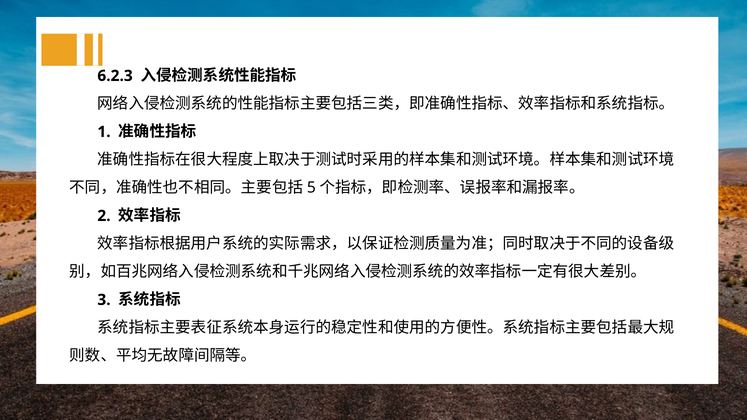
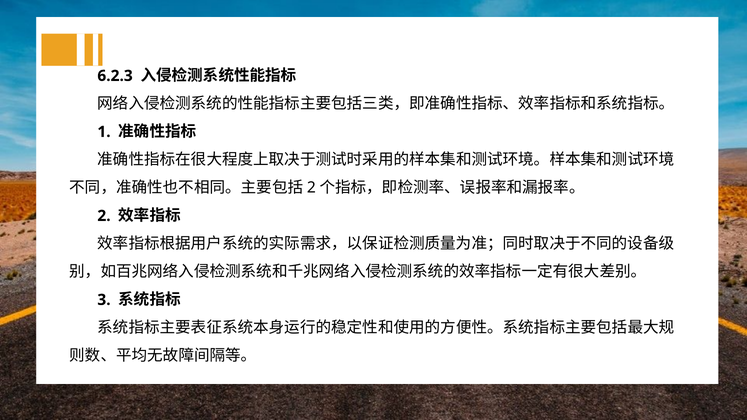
5 at (311, 188): 5 -> 2
